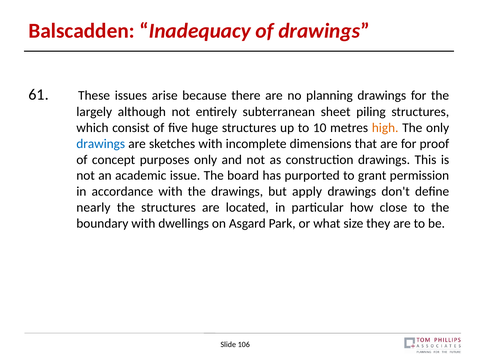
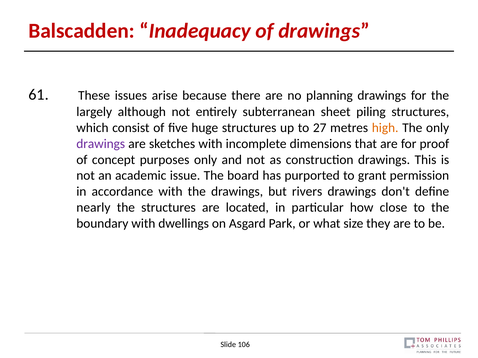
10: 10 -> 27
drawings at (101, 144) colour: blue -> purple
apply: apply -> rivers
